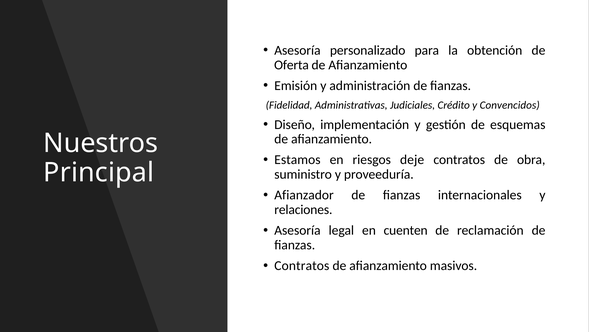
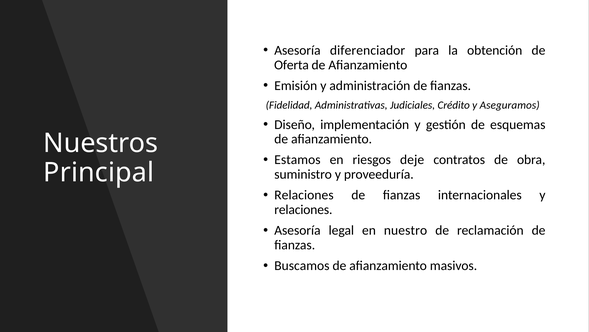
personalizado: personalizado -> diferenciador
Convencidos: Convencidos -> Aseguramos
Afianzador at (304, 195): Afianzador -> Relaciones
cuenten: cuenten -> nuestro
Contratos at (302, 265): Contratos -> Buscamos
